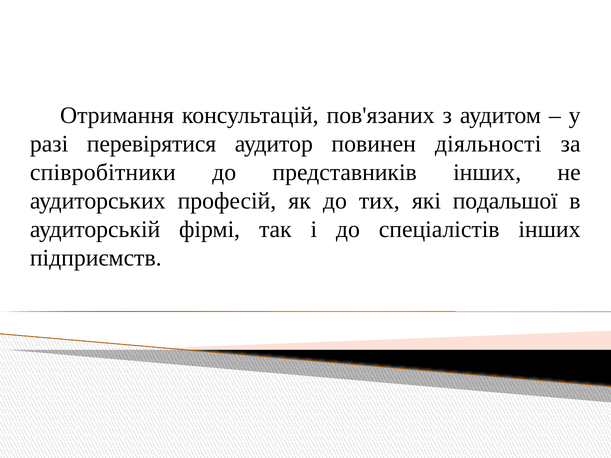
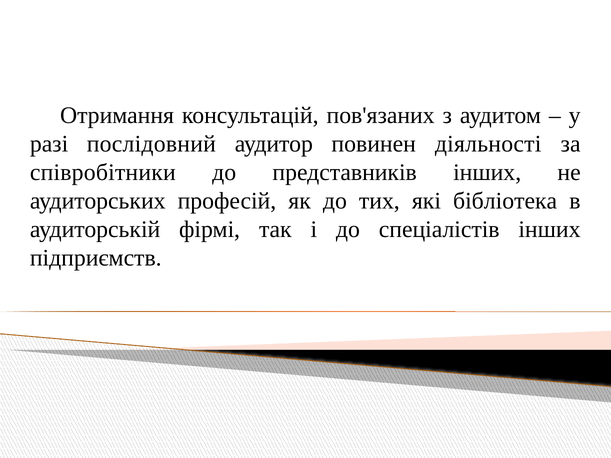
перевірятися: перевірятися -> послідовний
подальшої: подальшої -> бібліотека
